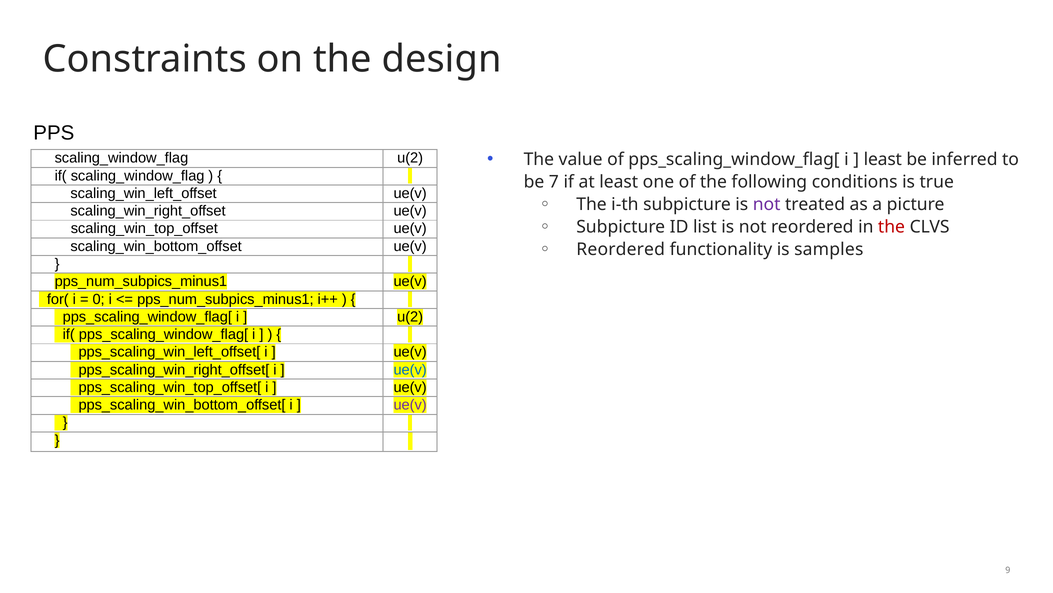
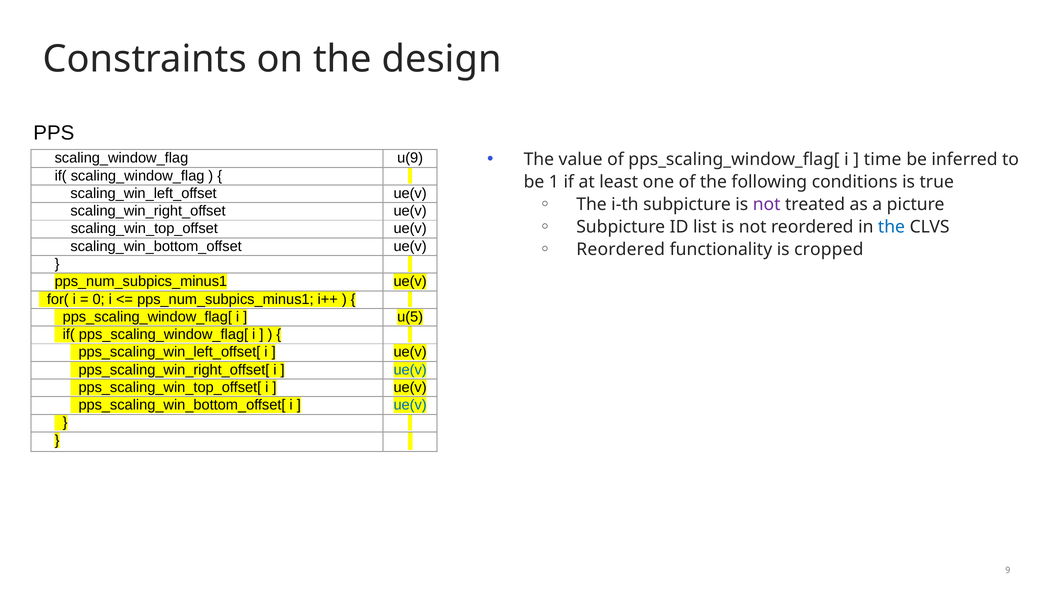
least at (883, 159): least -> time
u(2 at (410, 158): u(2 -> u(9
7: 7 -> 1
the at (891, 227) colour: red -> blue
samples: samples -> cropped
u(2 at (410, 316): u(2 -> u(5
ue(v at (410, 405) colour: purple -> blue
